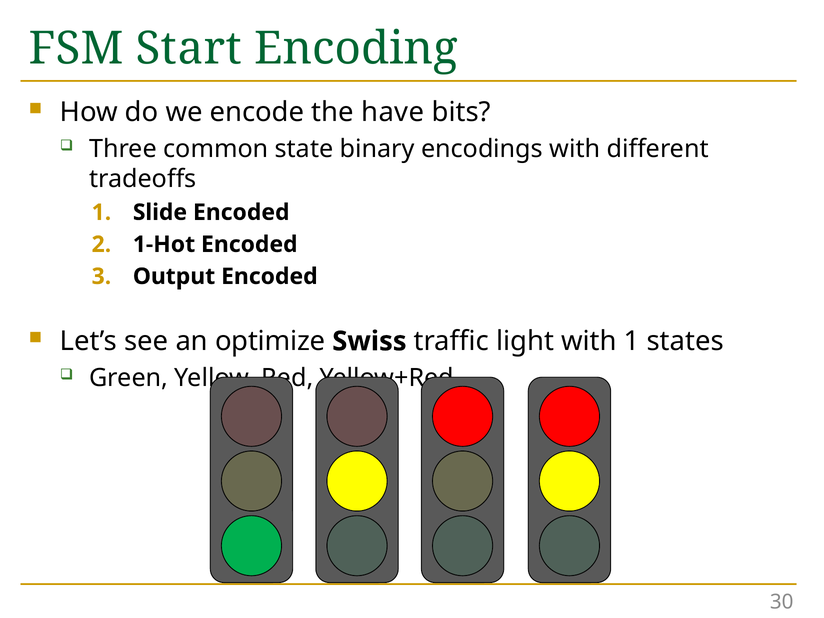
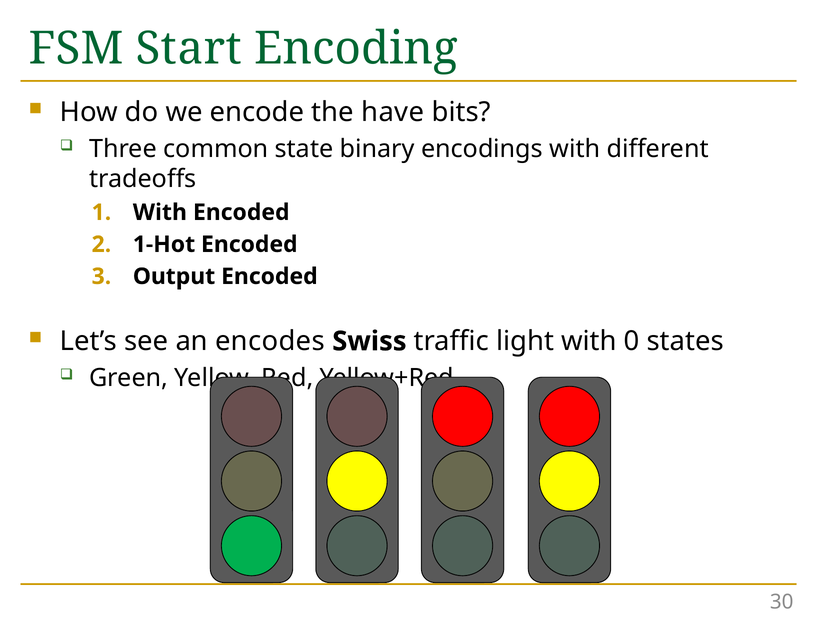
Slide at (160, 212): Slide -> With
optimize: optimize -> encodes
with 1: 1 -> 0
